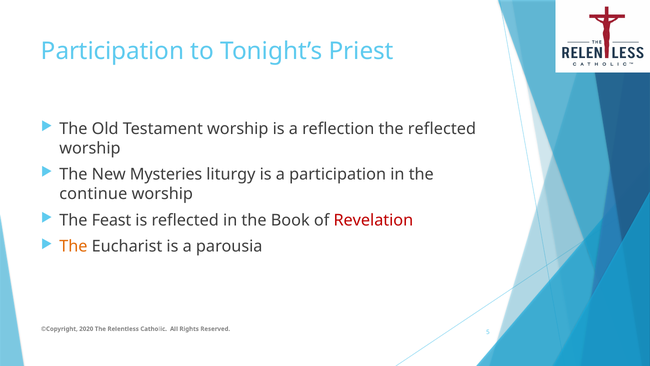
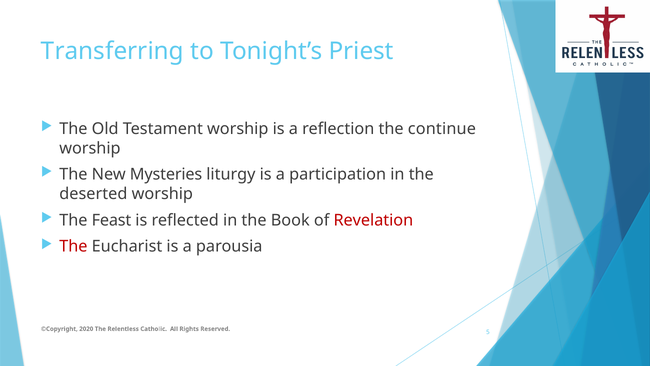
Participation at (113, 51): Participation -> Transferring
the reflected: reflected -> continue
continue: continue -> deserted
The at (73, 246) colour: orange -> red
